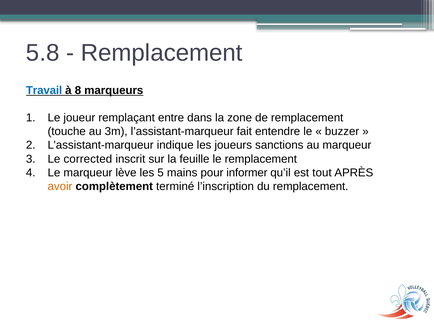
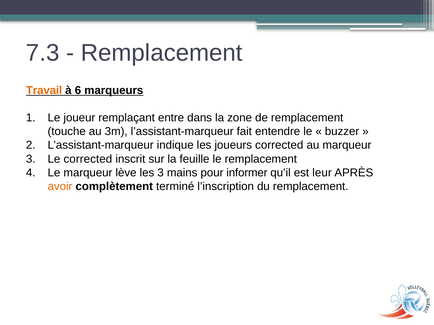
5.8: 5.8 -> 7.3
Travail colour: blue -> orange
8: 8 -> 6
joueurs sanctions: sanctions -> corrected
les 5: 5 -> 3
tout: tout -> leur
